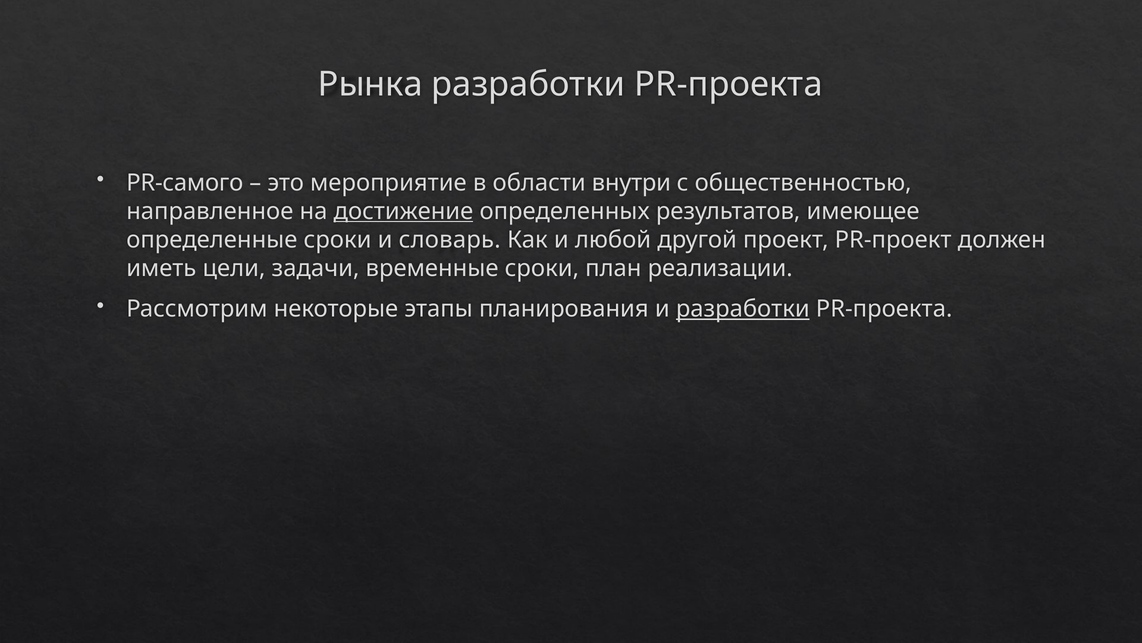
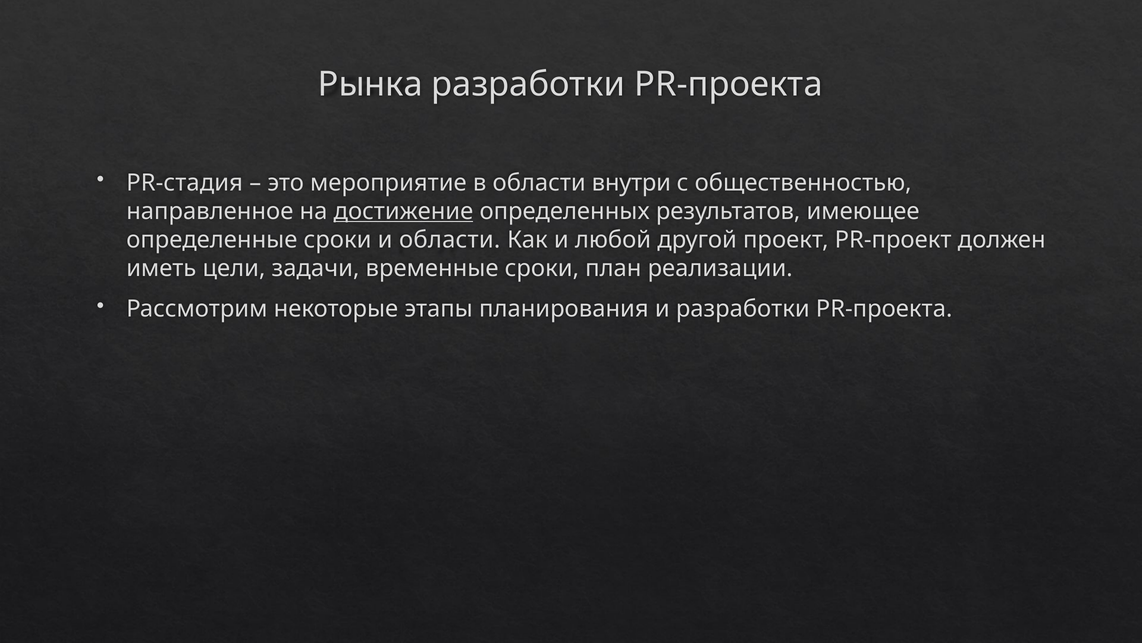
PR-самого: PR-самого -> PR-стадия
и словарь: словарь -> области
разработки at (743, 309) underline: present -> none
